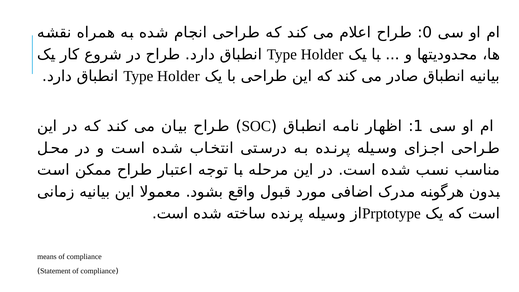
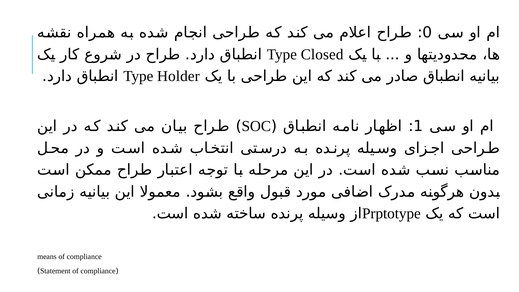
Holder at (322, 54): Holder -> Closed
